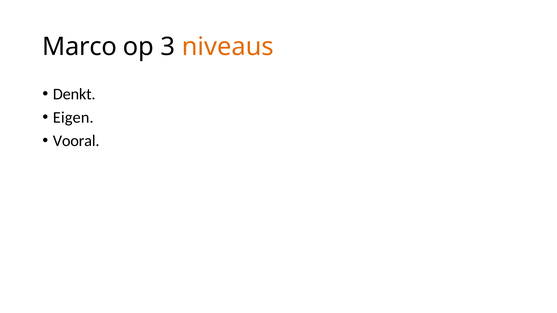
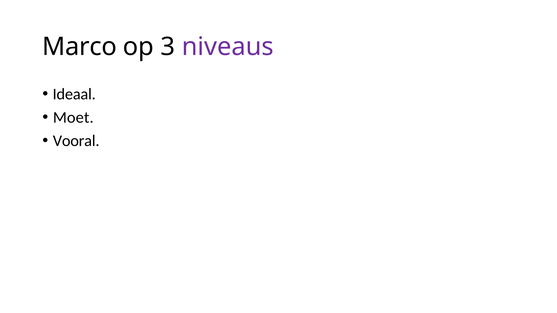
niveaus colour: orange -> purple
Denkt: Denkt -> Ideaal
Eigen: Eigen -> Moet
